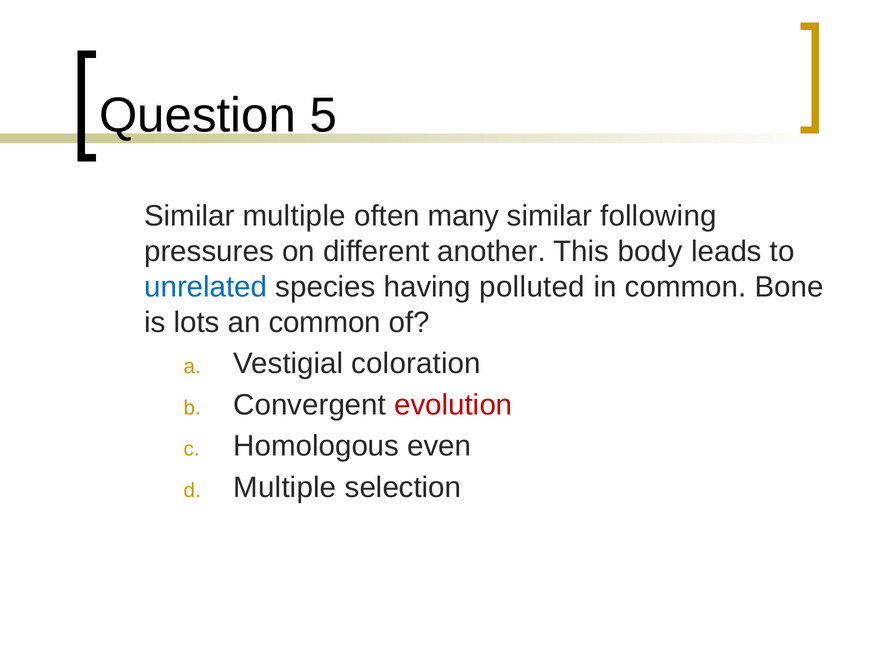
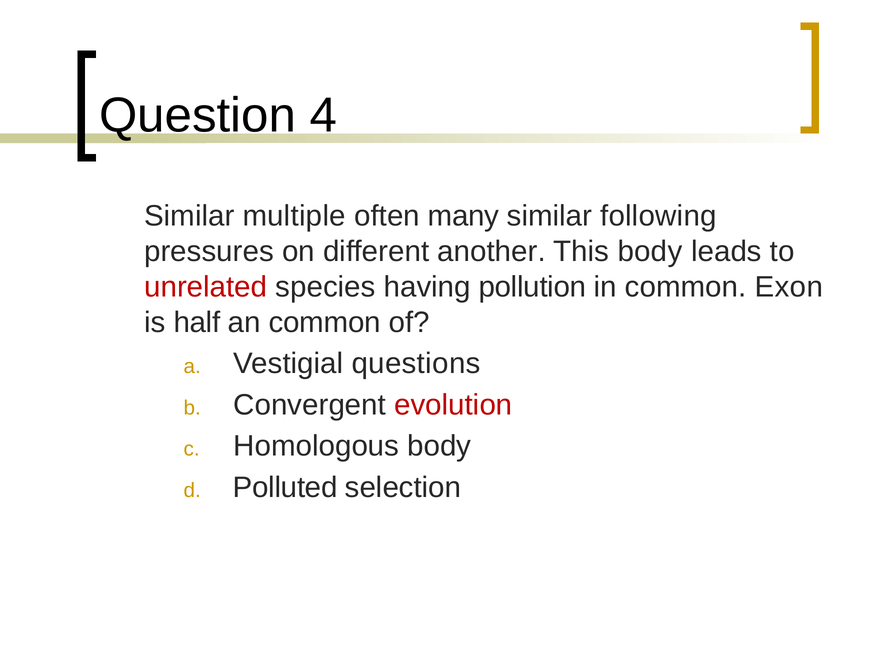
5: 5 -> 4
unrelated colour: blue -> red
polluted: polluted -> pollution
Bone: Bone -> Exon
lots: lots -> half
coloration: coloration -> questions
Homologous even: even -> body
Multiple at (285, 488): Multiple -> Polluted
